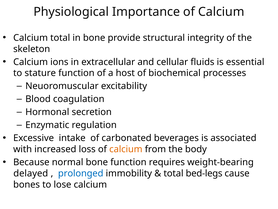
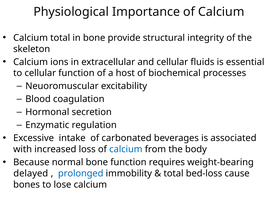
to stature: stature -> cellular
calcium at (126, 149) colour: orange -> blue
bed-legs: bed-legs -> bed-loss
